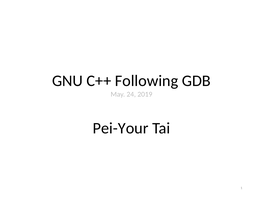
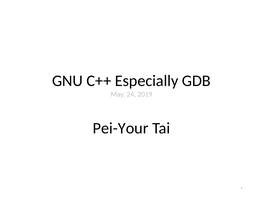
Following: Following -> Especially
